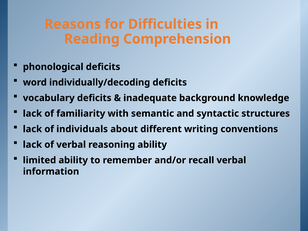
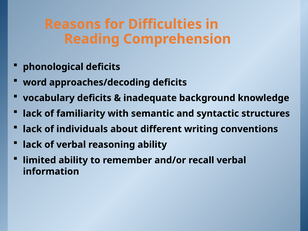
individually/decoding: individually/decoding -> approaches/decoding
